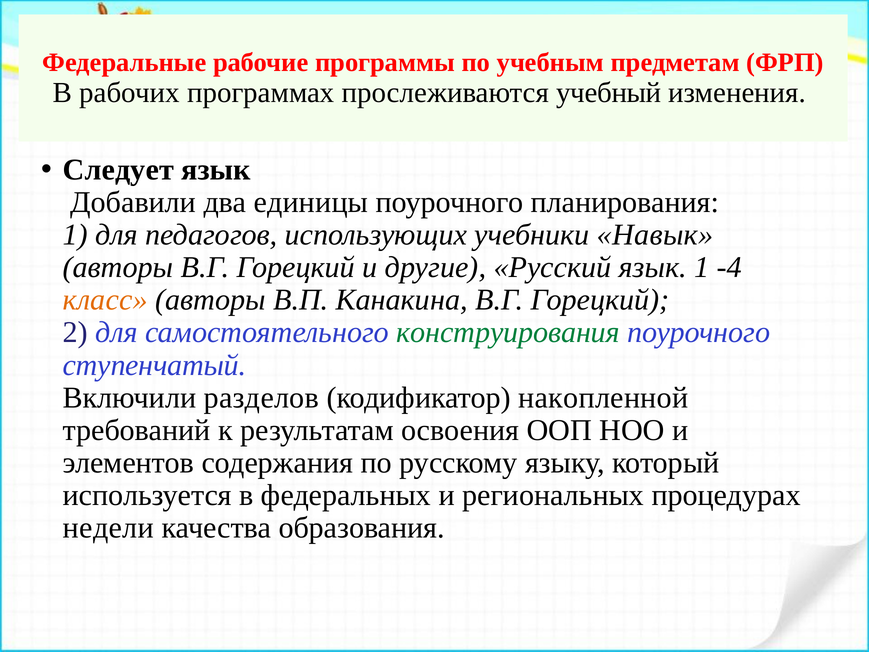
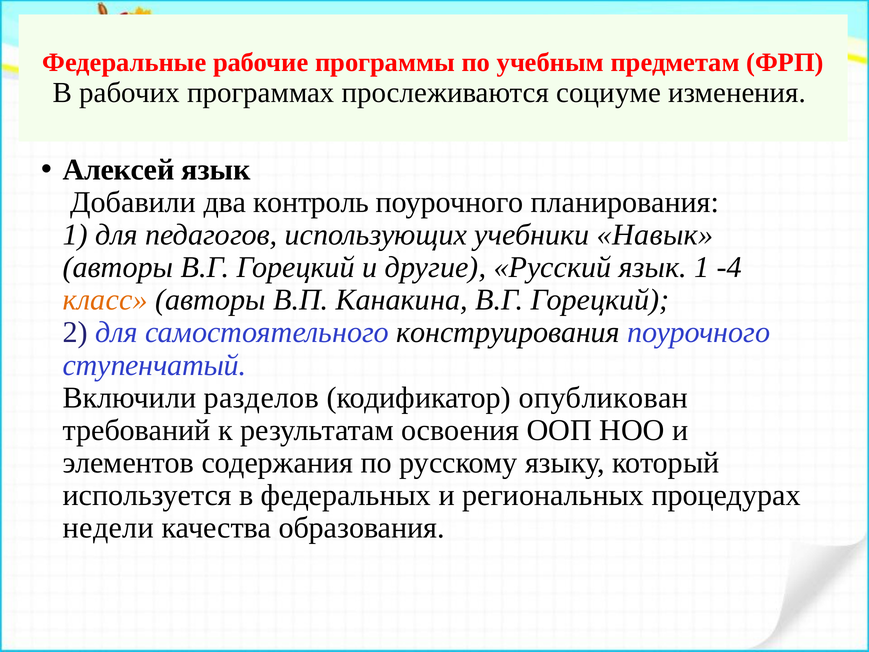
учебный: учебный -> социуме
Следует: Следует -> Алексей
единицы: единицы -> контроль
конструирования colour: green -> black
накопленной: накопленной -> опубликован
